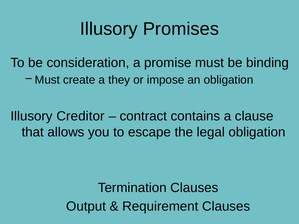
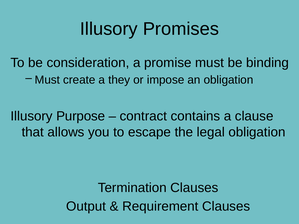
Creditor: Creditor -> Purpose
